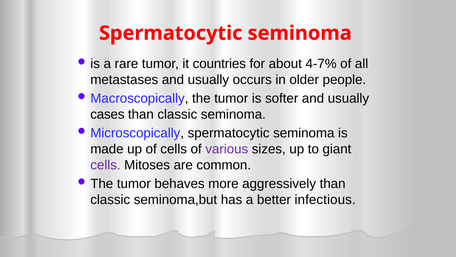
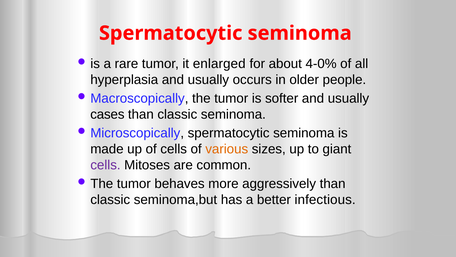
countries: countries -> enlarged
4-7%: 4-7% -> 4-0%
metastases: metastases -> hyperplasia
various colour: purple -> orange
